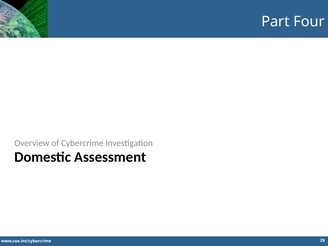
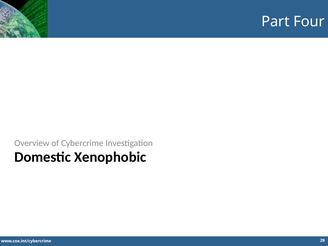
Assessment: Assessment -> Xenophobic
